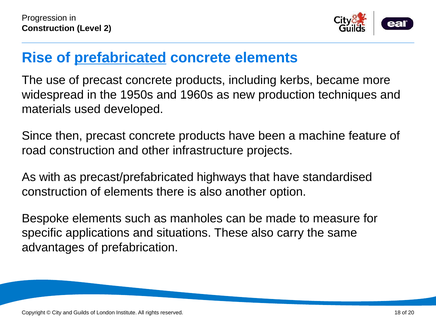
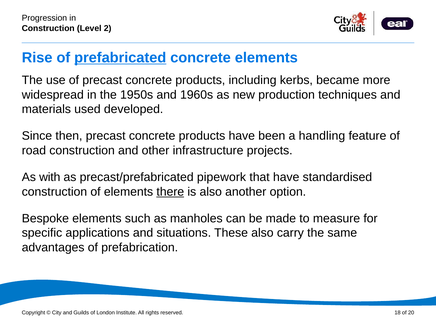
machine: machine -> handling
highways: highways -> pipework
there underline: none -> present
